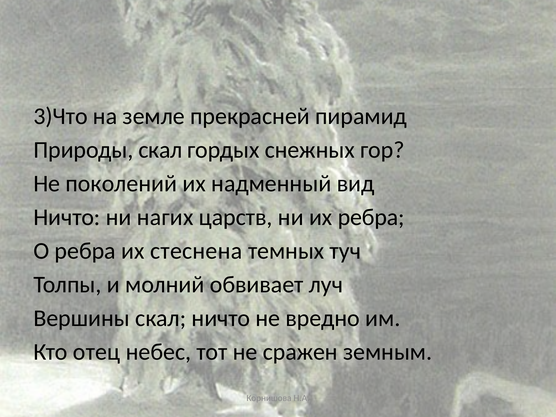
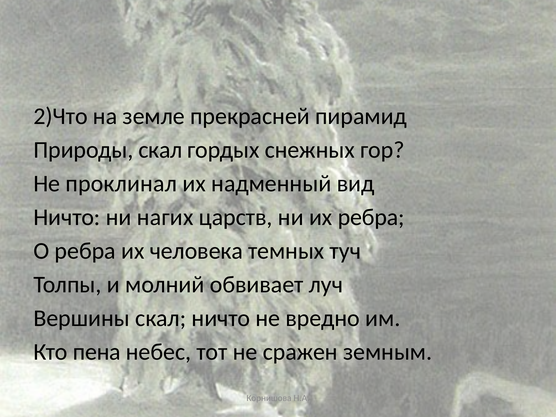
3)Что: 3)Что -> 2)Что
поколений: поколений -> проклинал
стеснена: стеснена -> человека
отец: отец -> пена
